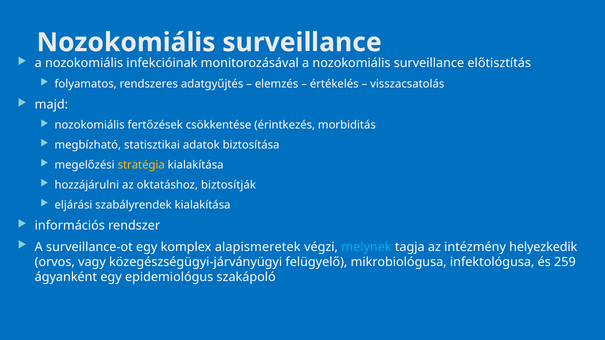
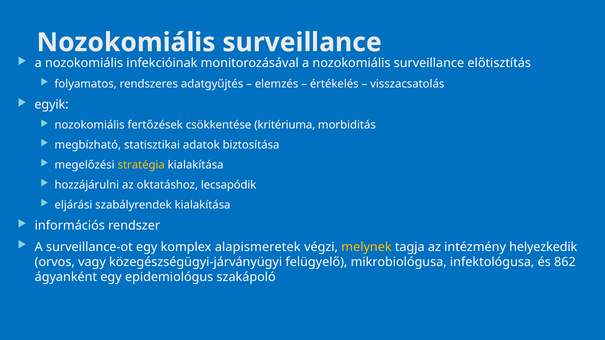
majd: majd -> egyik
érintkezés: érintkezés -> kritériuma
biztosítják: biztosítják -> lecsapódik
melynek colour: light blue -> yellow
259: 259 -> 862
